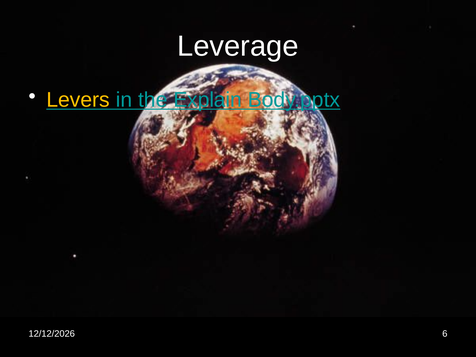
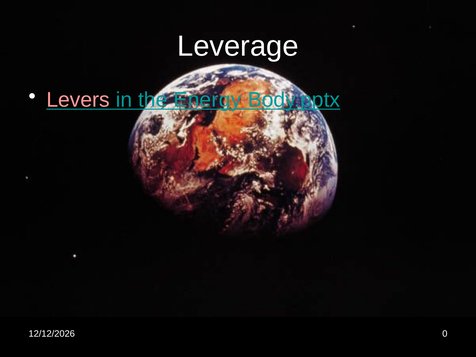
Levers colour: yellow -> pink
Explain: Explain -> Energy
6: 6 -> 0
